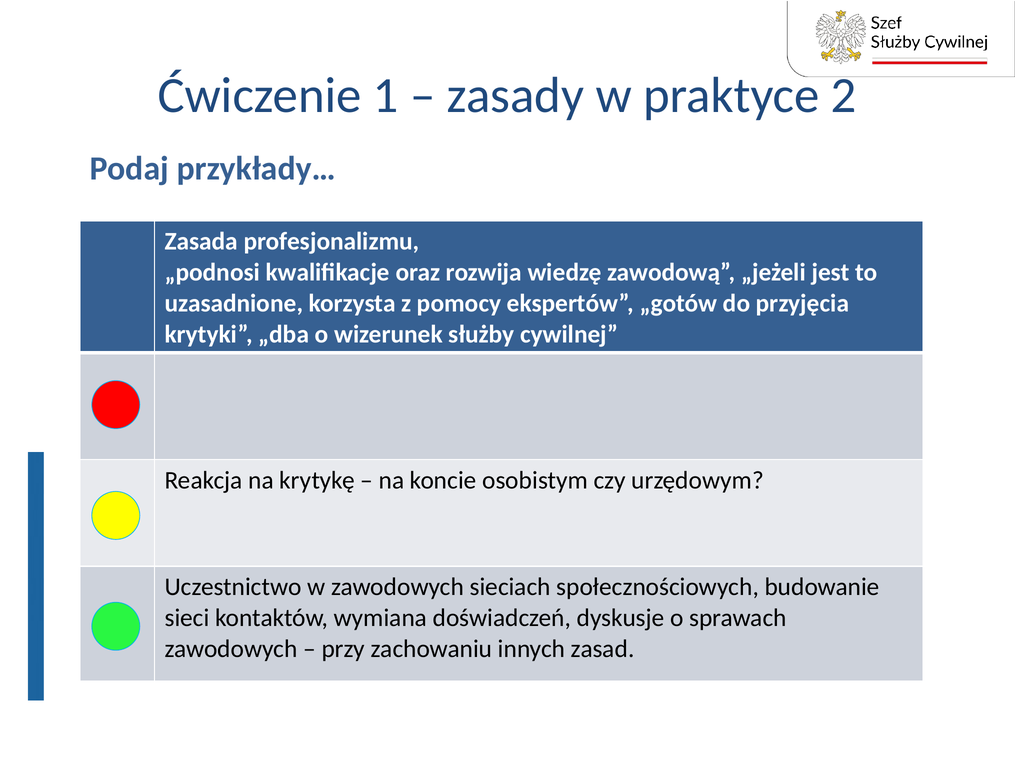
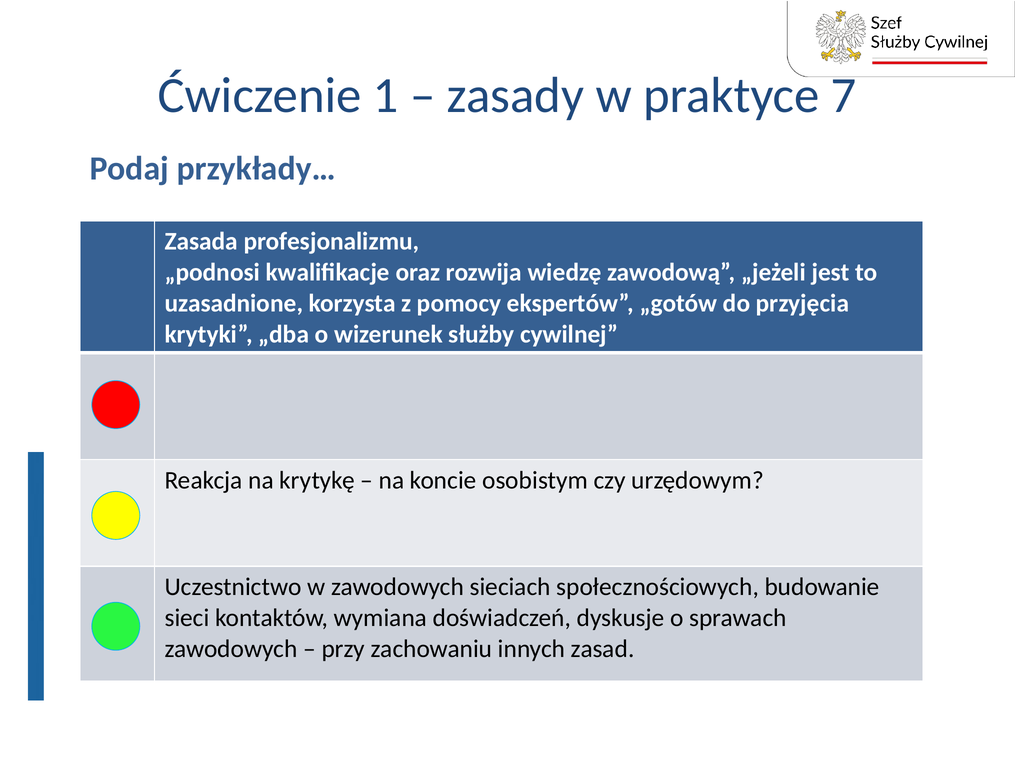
2: 2 -> 7
